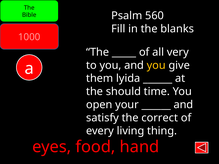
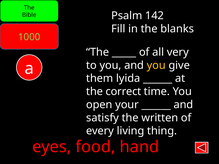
560: 560 -> 142
1000 colour: pink -> light green
should: should -> correct
correct: correct -> written
